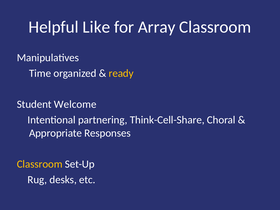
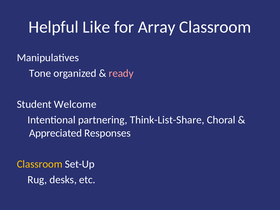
Time: Time -> Tone
ready colour: yellow -> pink
Think-Cell-Share: Think-Cell-Share -> Think-List-Share
Appropriate: Appropriate -> Appreciated
